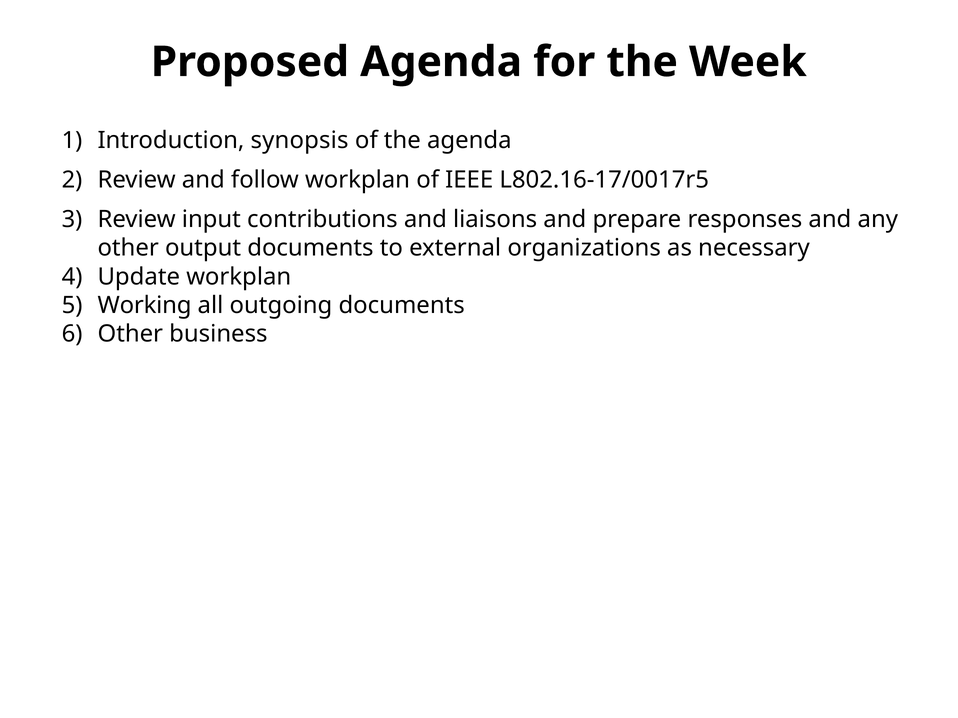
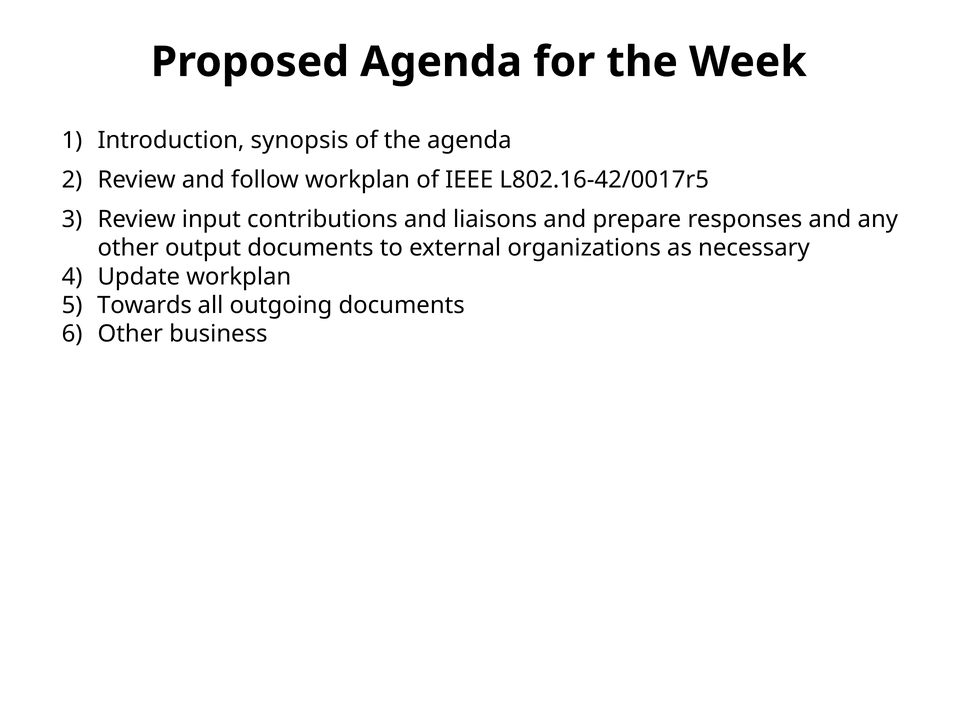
L802.16-17/0017r5: L802.16-17/0017r5 -> L802.16-42/0017r5
Working: Working -> Towards
